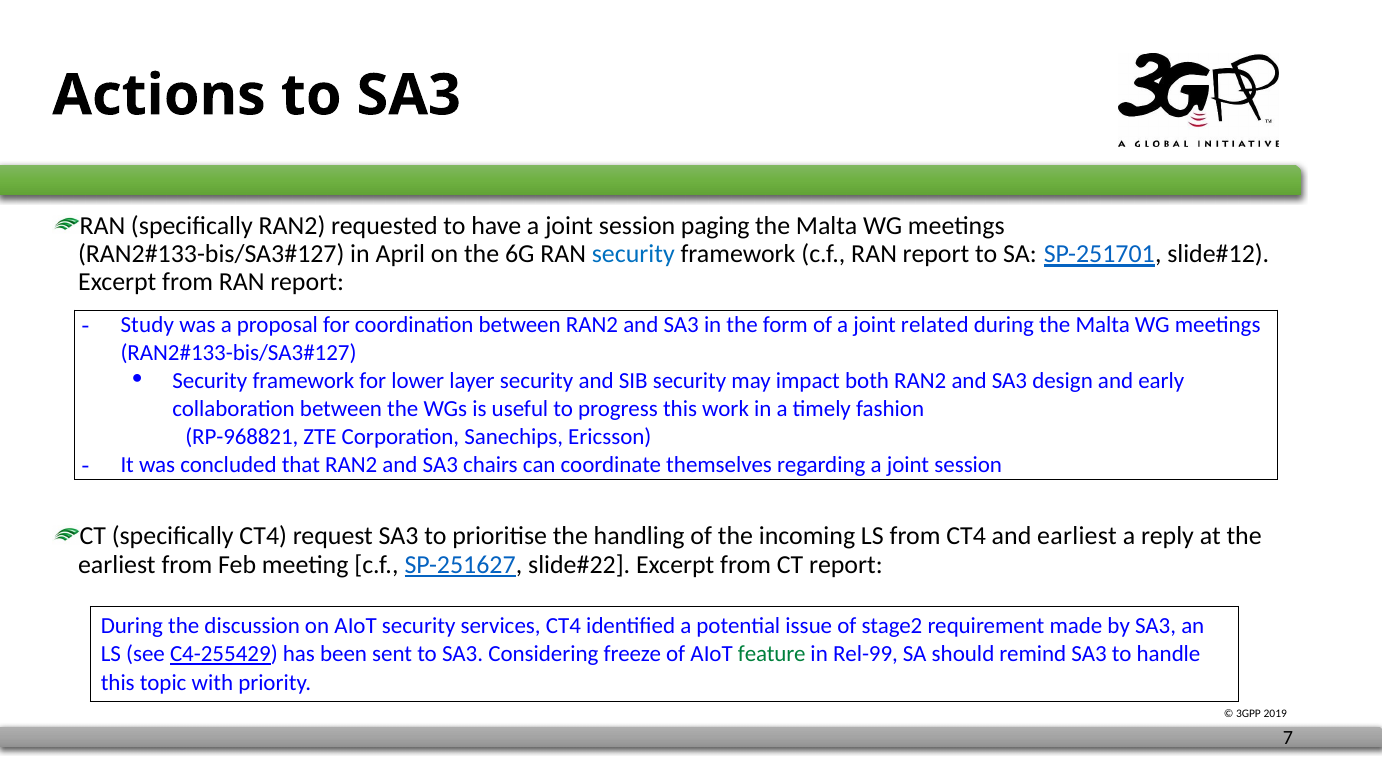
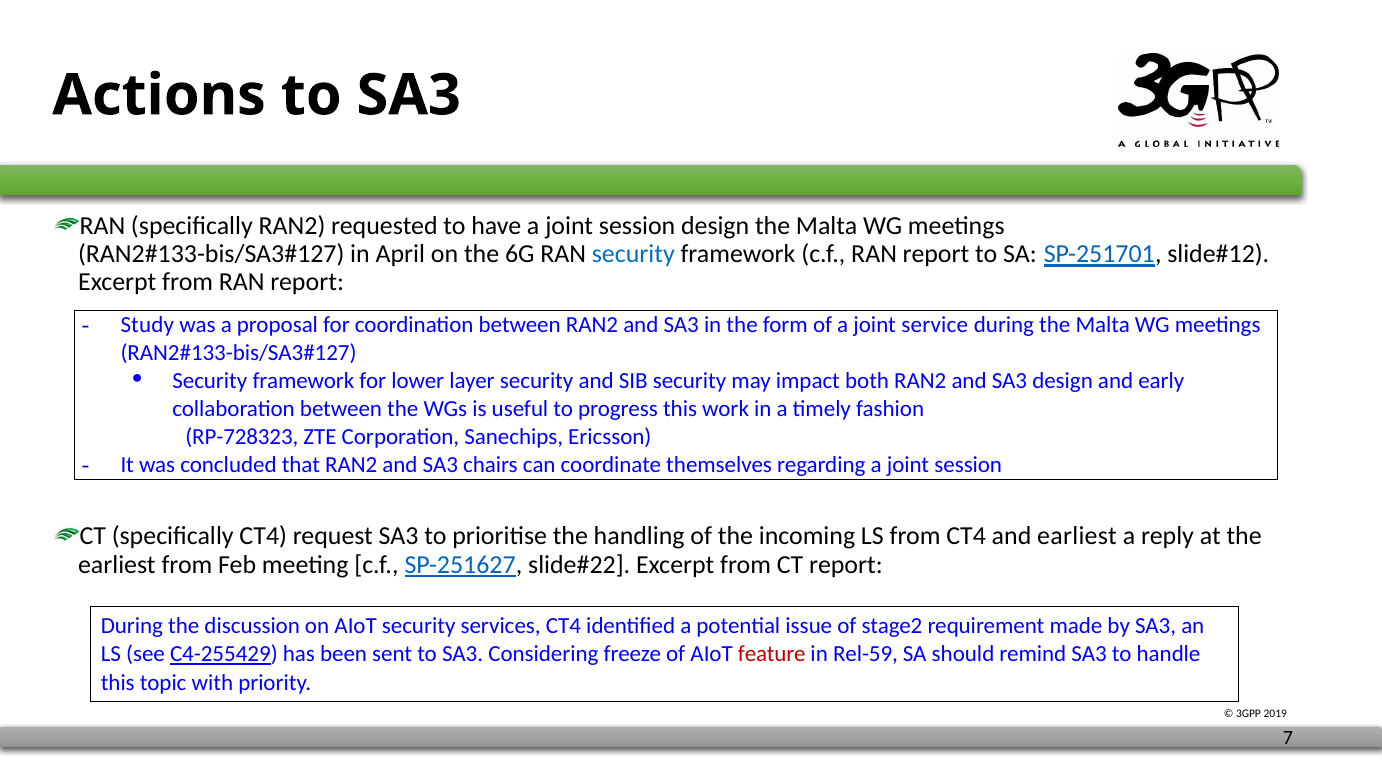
session paging: paging -> design
related: related -> service
RP-968821: RP-968821 -> RP-728323
feature colour: green -> red
Rel-99: Rel-99 -> Rel-59
